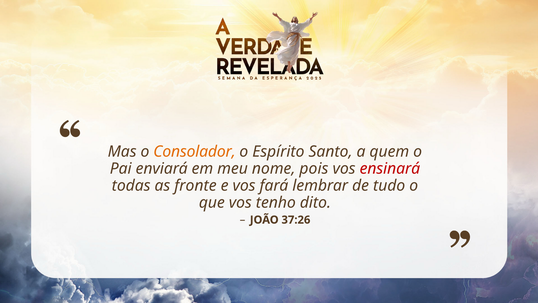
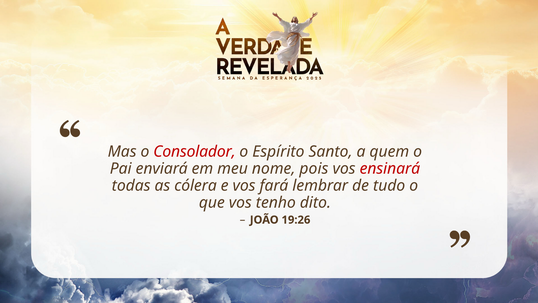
Consolador colour: orange -> red
fronte: fronte -> cólera
37:26: 37:26 -> 19:26
